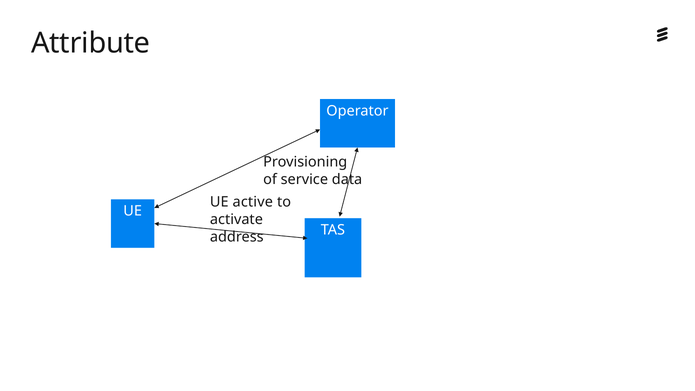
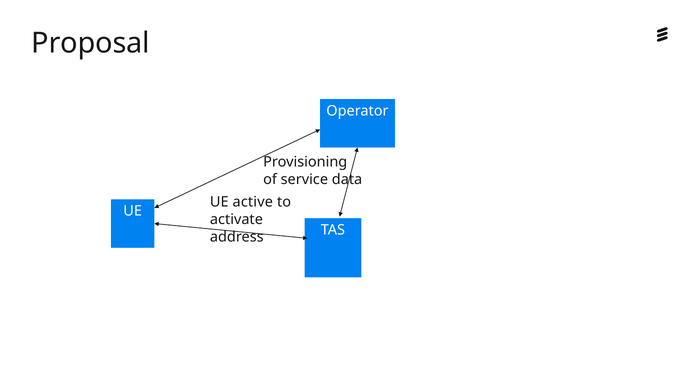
Attribute: Attribute -> Proposal
